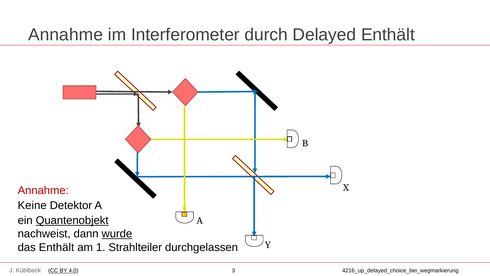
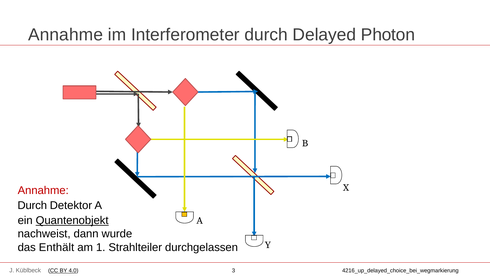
Delayed Enthält: Enthält -> Photon
Keine at (32, 205): Keine -> Durch
wurde underline: present -> none
